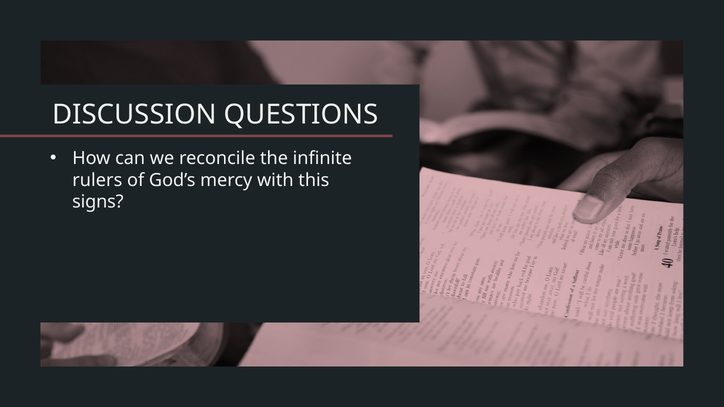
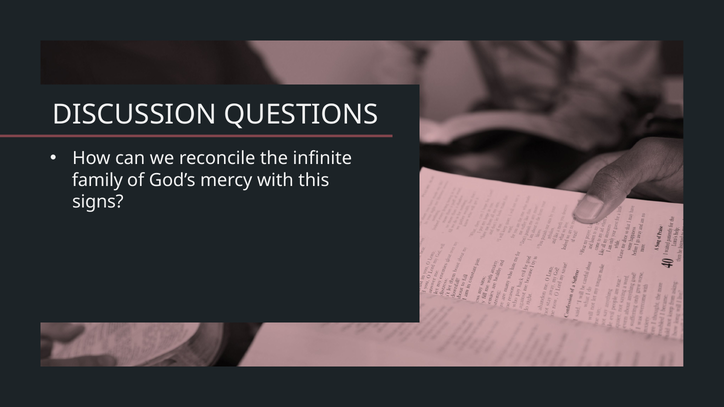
rulers: rulers -> family
